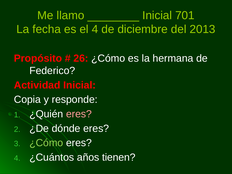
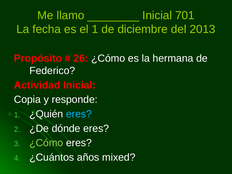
el 4: 4 -> 1
eres at (79, 114) colour: pink -> light blue
tienen: tienen -> mixed
